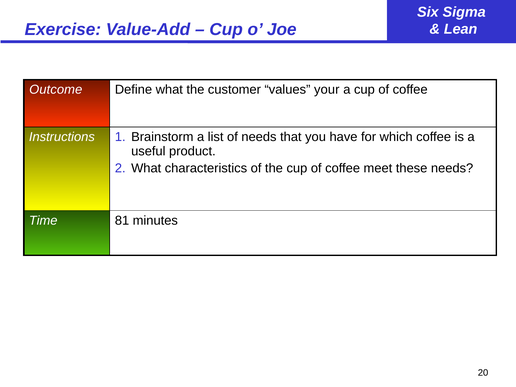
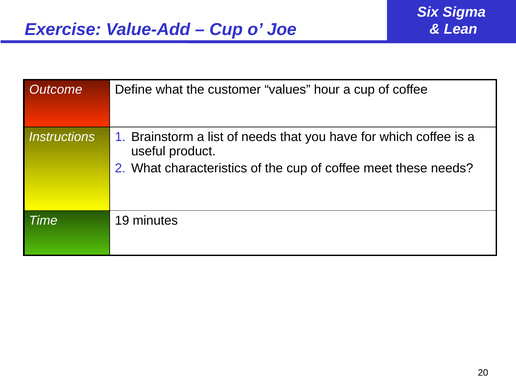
your: your -> hour
81: 81 -> 19
